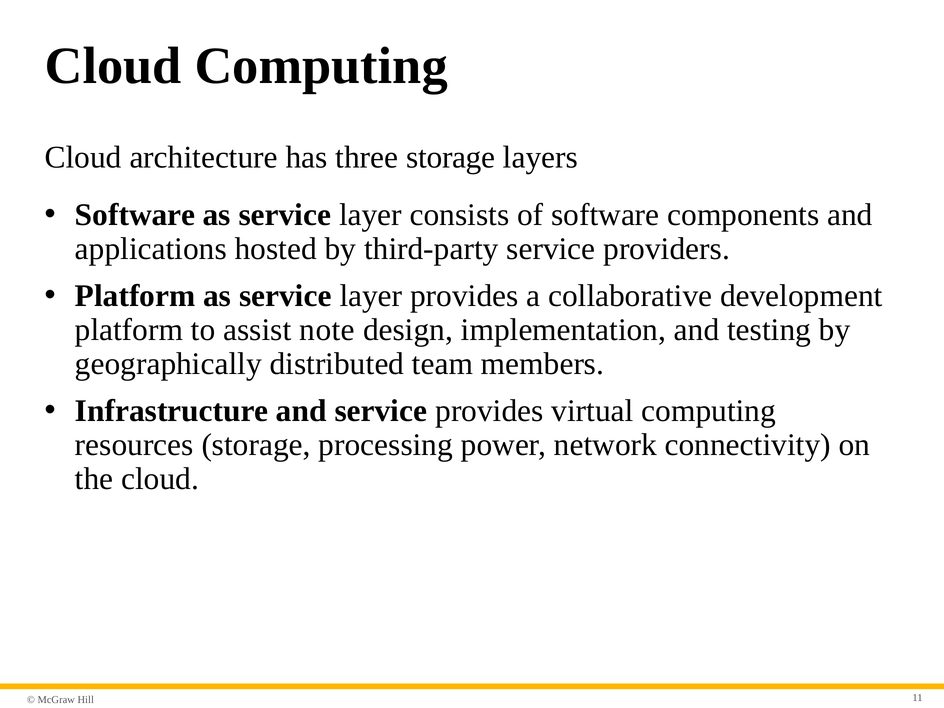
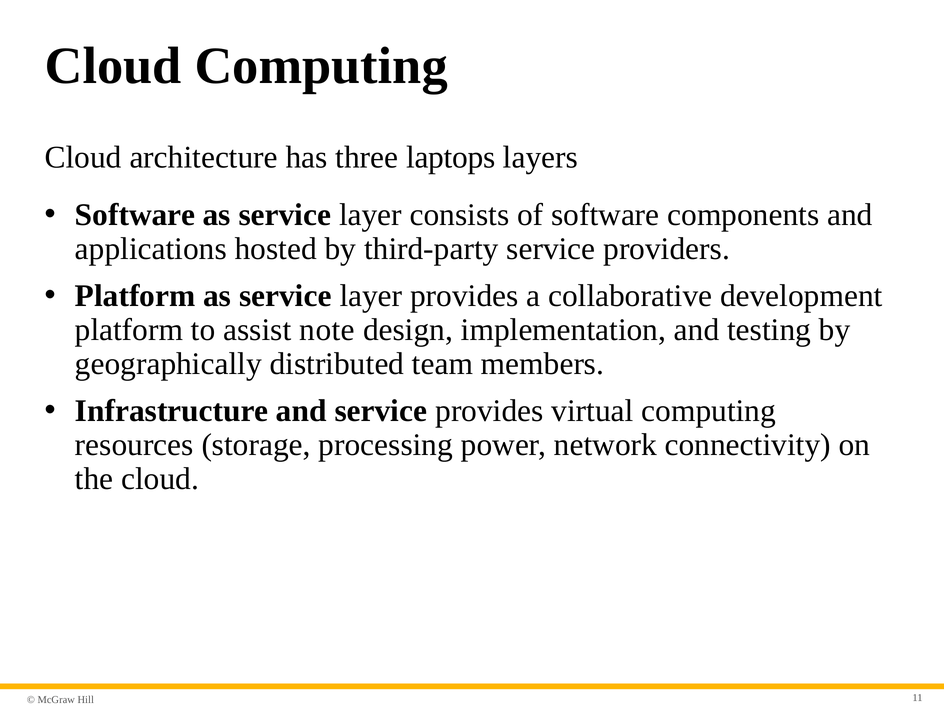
three storage: storage -> laptops
